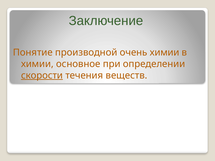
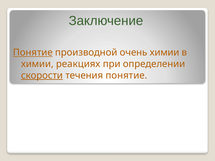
Понятие at (33, 53) underline: none -> present
основное: основное -> реакциях
течения веществ: веществ -> понятие
